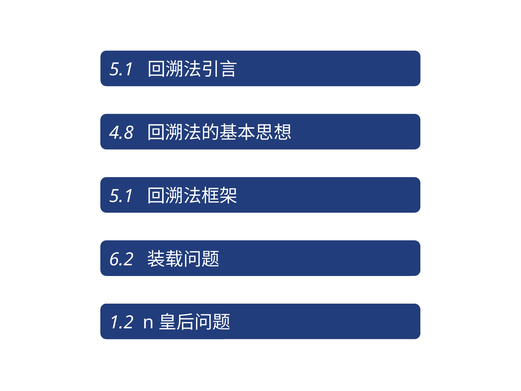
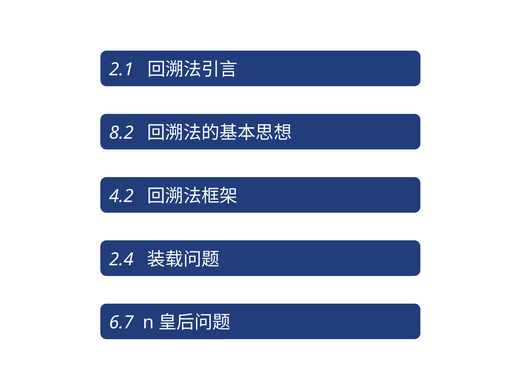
5.1 at (121, 70): 5.1 -> 2.1
4.8: 4.8 -> 8.2
5.1 at (121, 196): 5.1 -> 4.2
6.2: 6.2 -> 2.4
1.2: 1.2 -> 6.7
